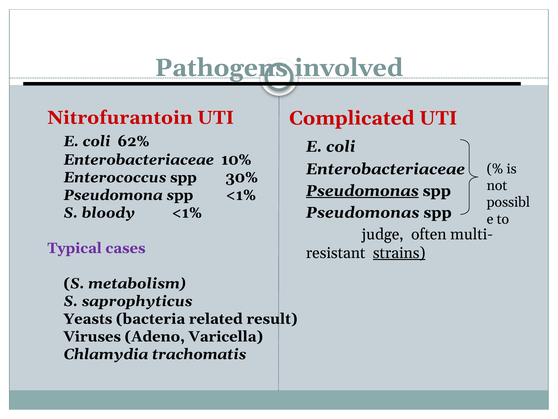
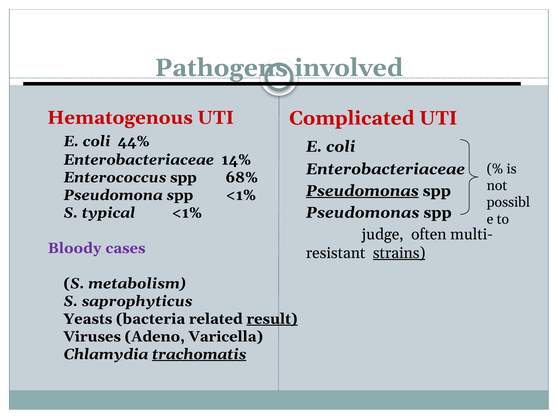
Nitrofurantoin: Nitrofurantoin -> Hematogenous
62%: 62% -> 44%
10%: 10% -> 14%
30%: 30% -> 68%
bloody: bloody -> typical
Typical: Typical -> Bloody
result underline: none -> present
trachomatis underline: none -> present
